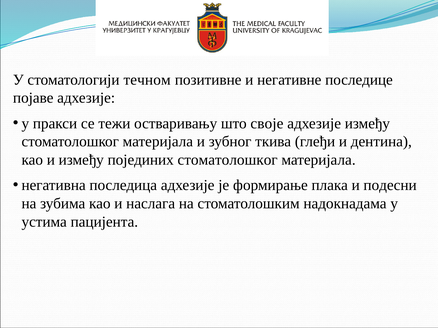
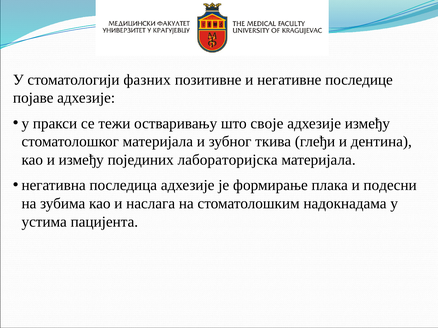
течном: течном -> фазних
појединих стоматолошког: стоматолошког -> лабораторијска
